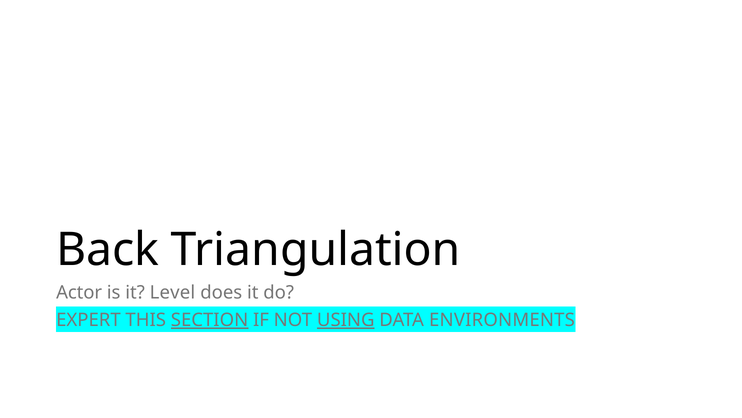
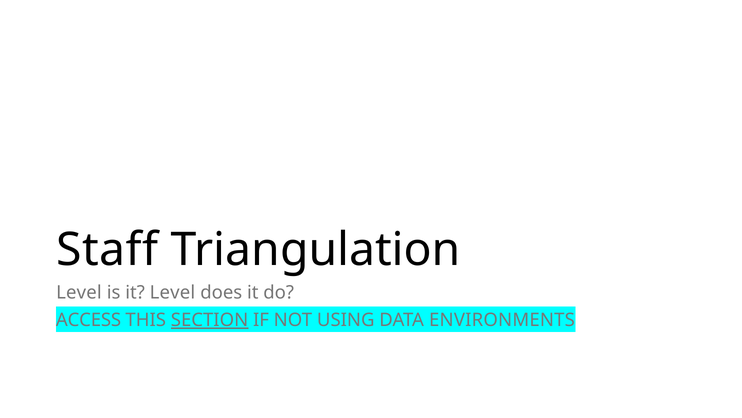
Back: Back -> Staff
Actor at (79, 292): Actor -> Level
EXPERT: EXPERT -> ACCESS
USING underline: present -> none
